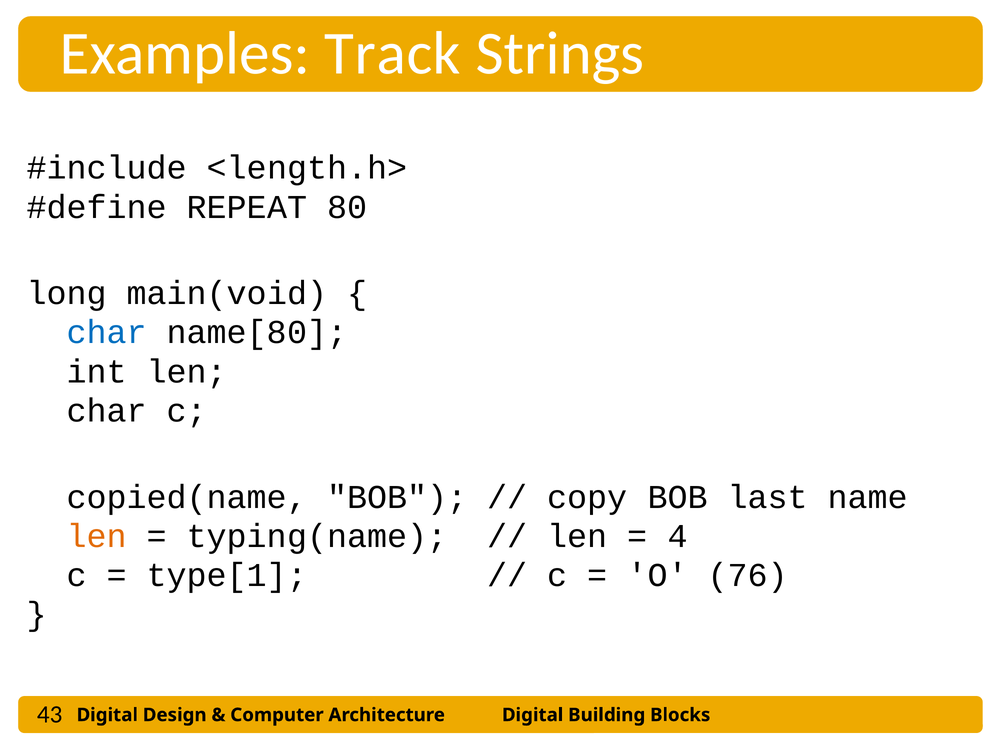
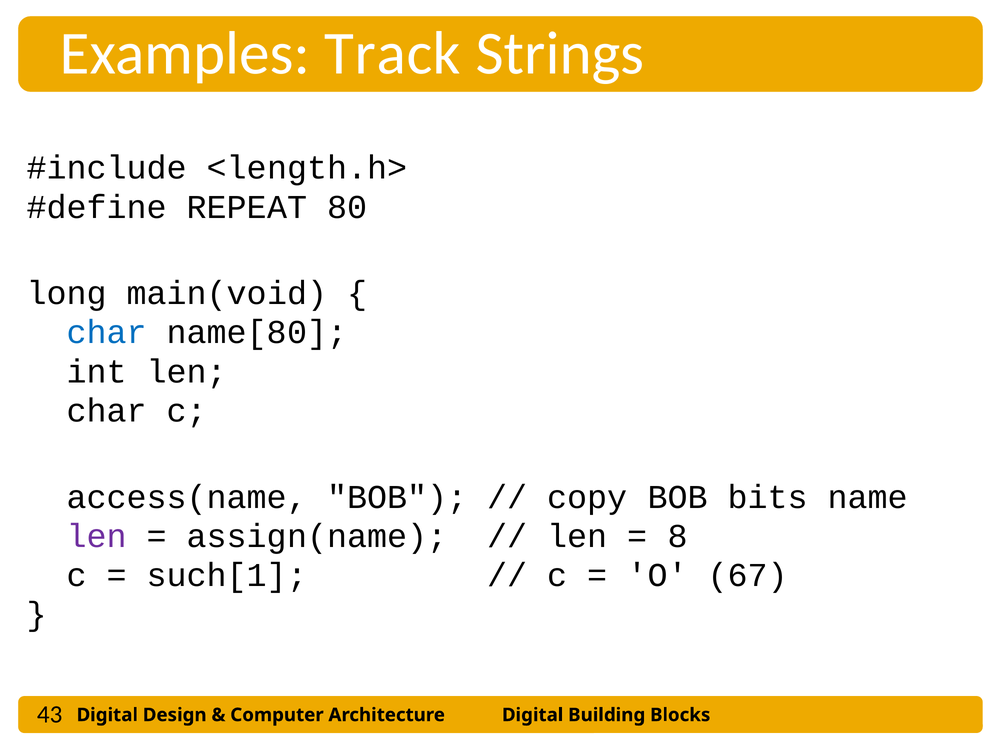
copied(name: copied(name -> access(name
last: last -> bits
len at (97, 536) colour: orange -> purple
typing(name: typing(name -> assign(name
4: 4 -> 8
type[1: type[1 -> such[1
76: 76 -> 67
